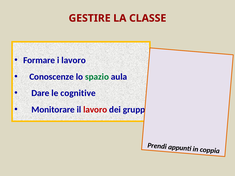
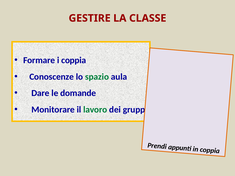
i lavoro: lavoro -> coppia
cognitive: cognitive -> domande
lavoro at (95, 110) colour: red -> green
